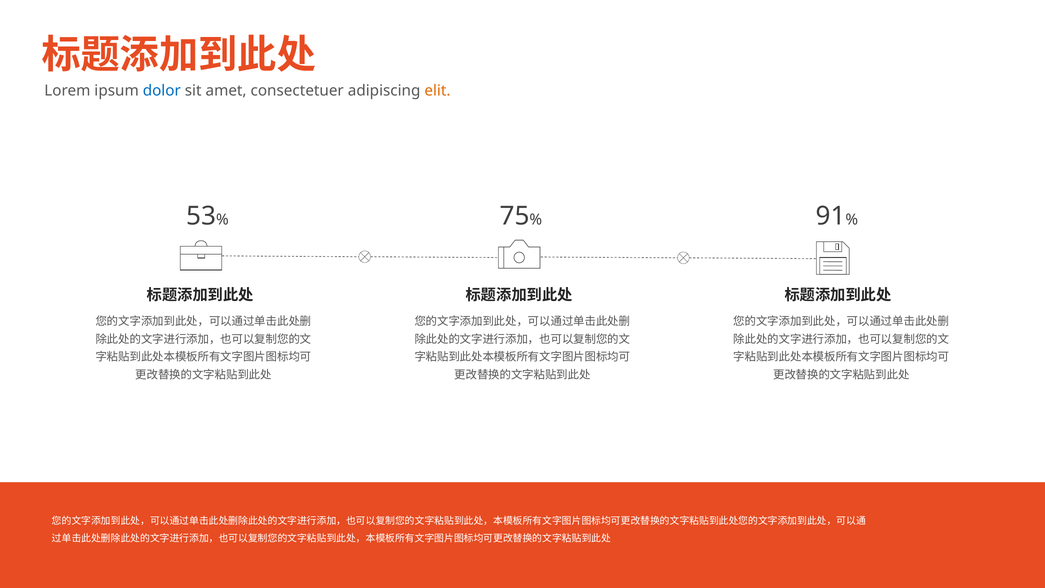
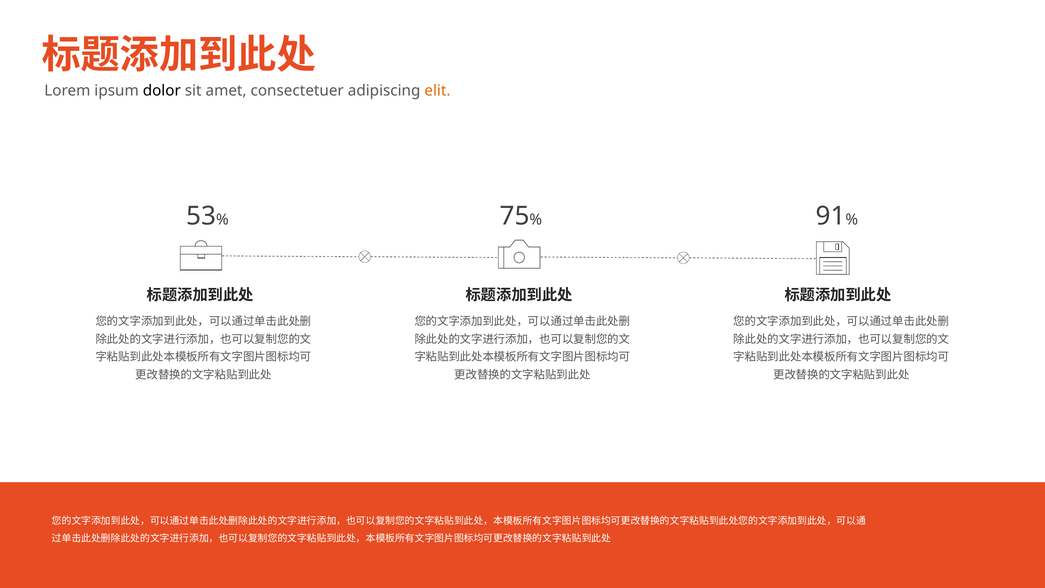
dolor colour: blue -> black
